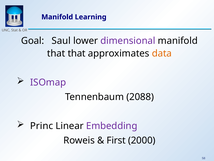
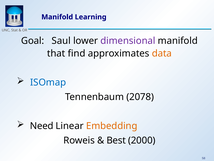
that that: that -> find
ISOmap colour: purple -> blue
2088: 2088 -> 2078
Princ: Princ -> Need
Embedding colour: purple -> orange
First: First -> Best
